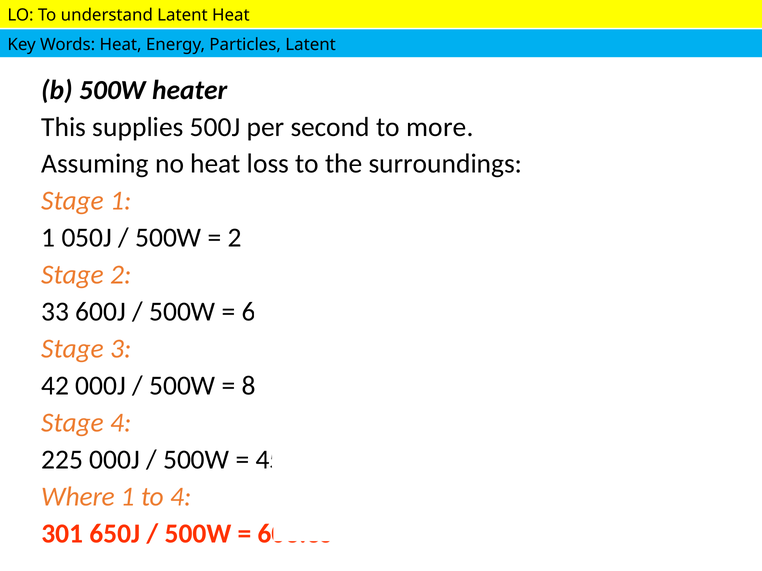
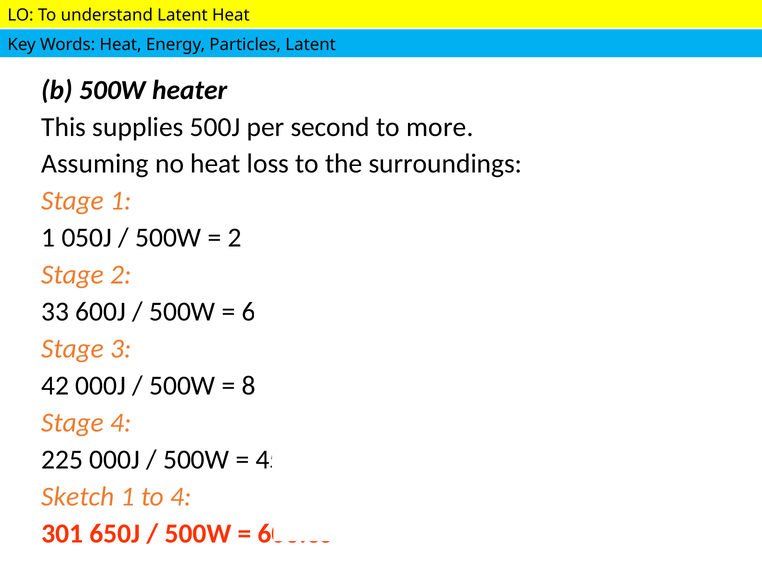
Where: Where -> Sketch
